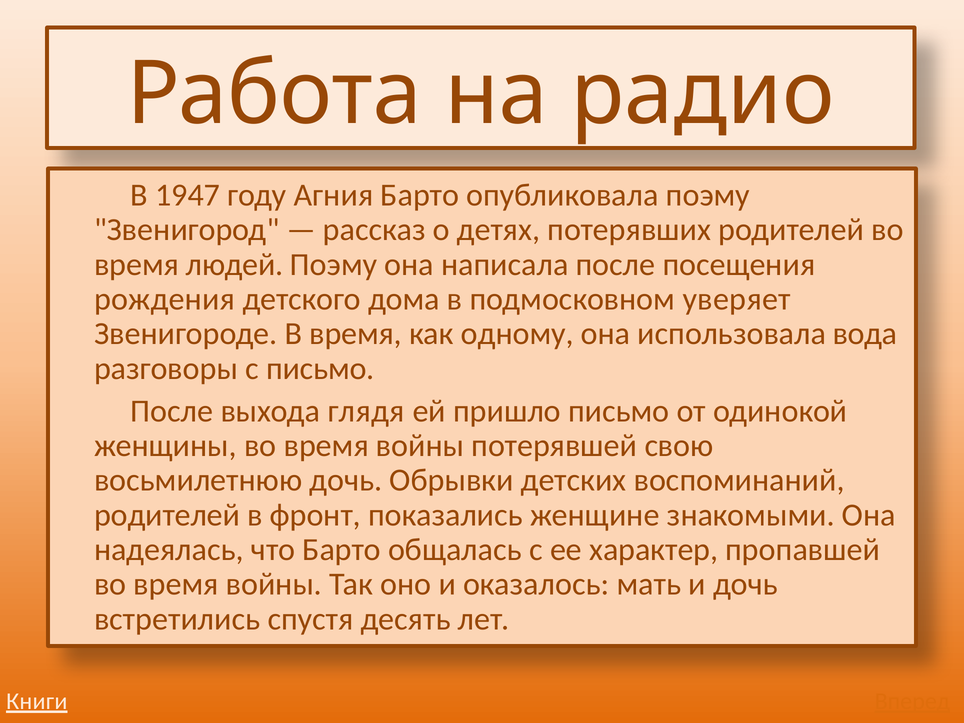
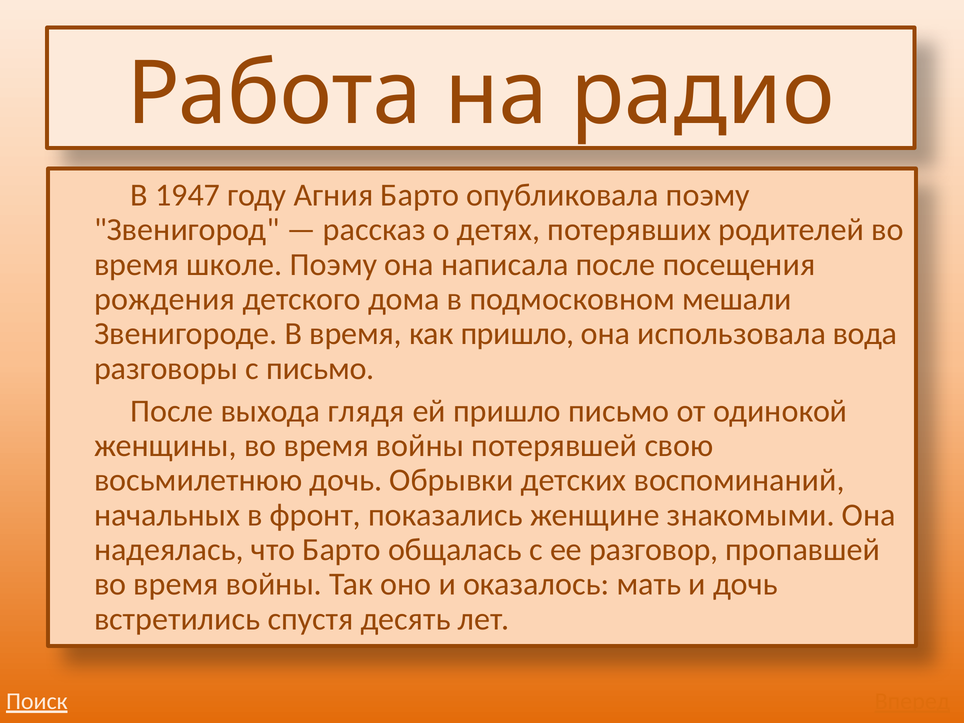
людей: людей -> школе
уверяет: уверяет -> мешали
как одному: одному -> пришло
родителей at (167, 515): родителей -> начальных
характер: характер -> разговор
Книги: Книги -> Поиск
